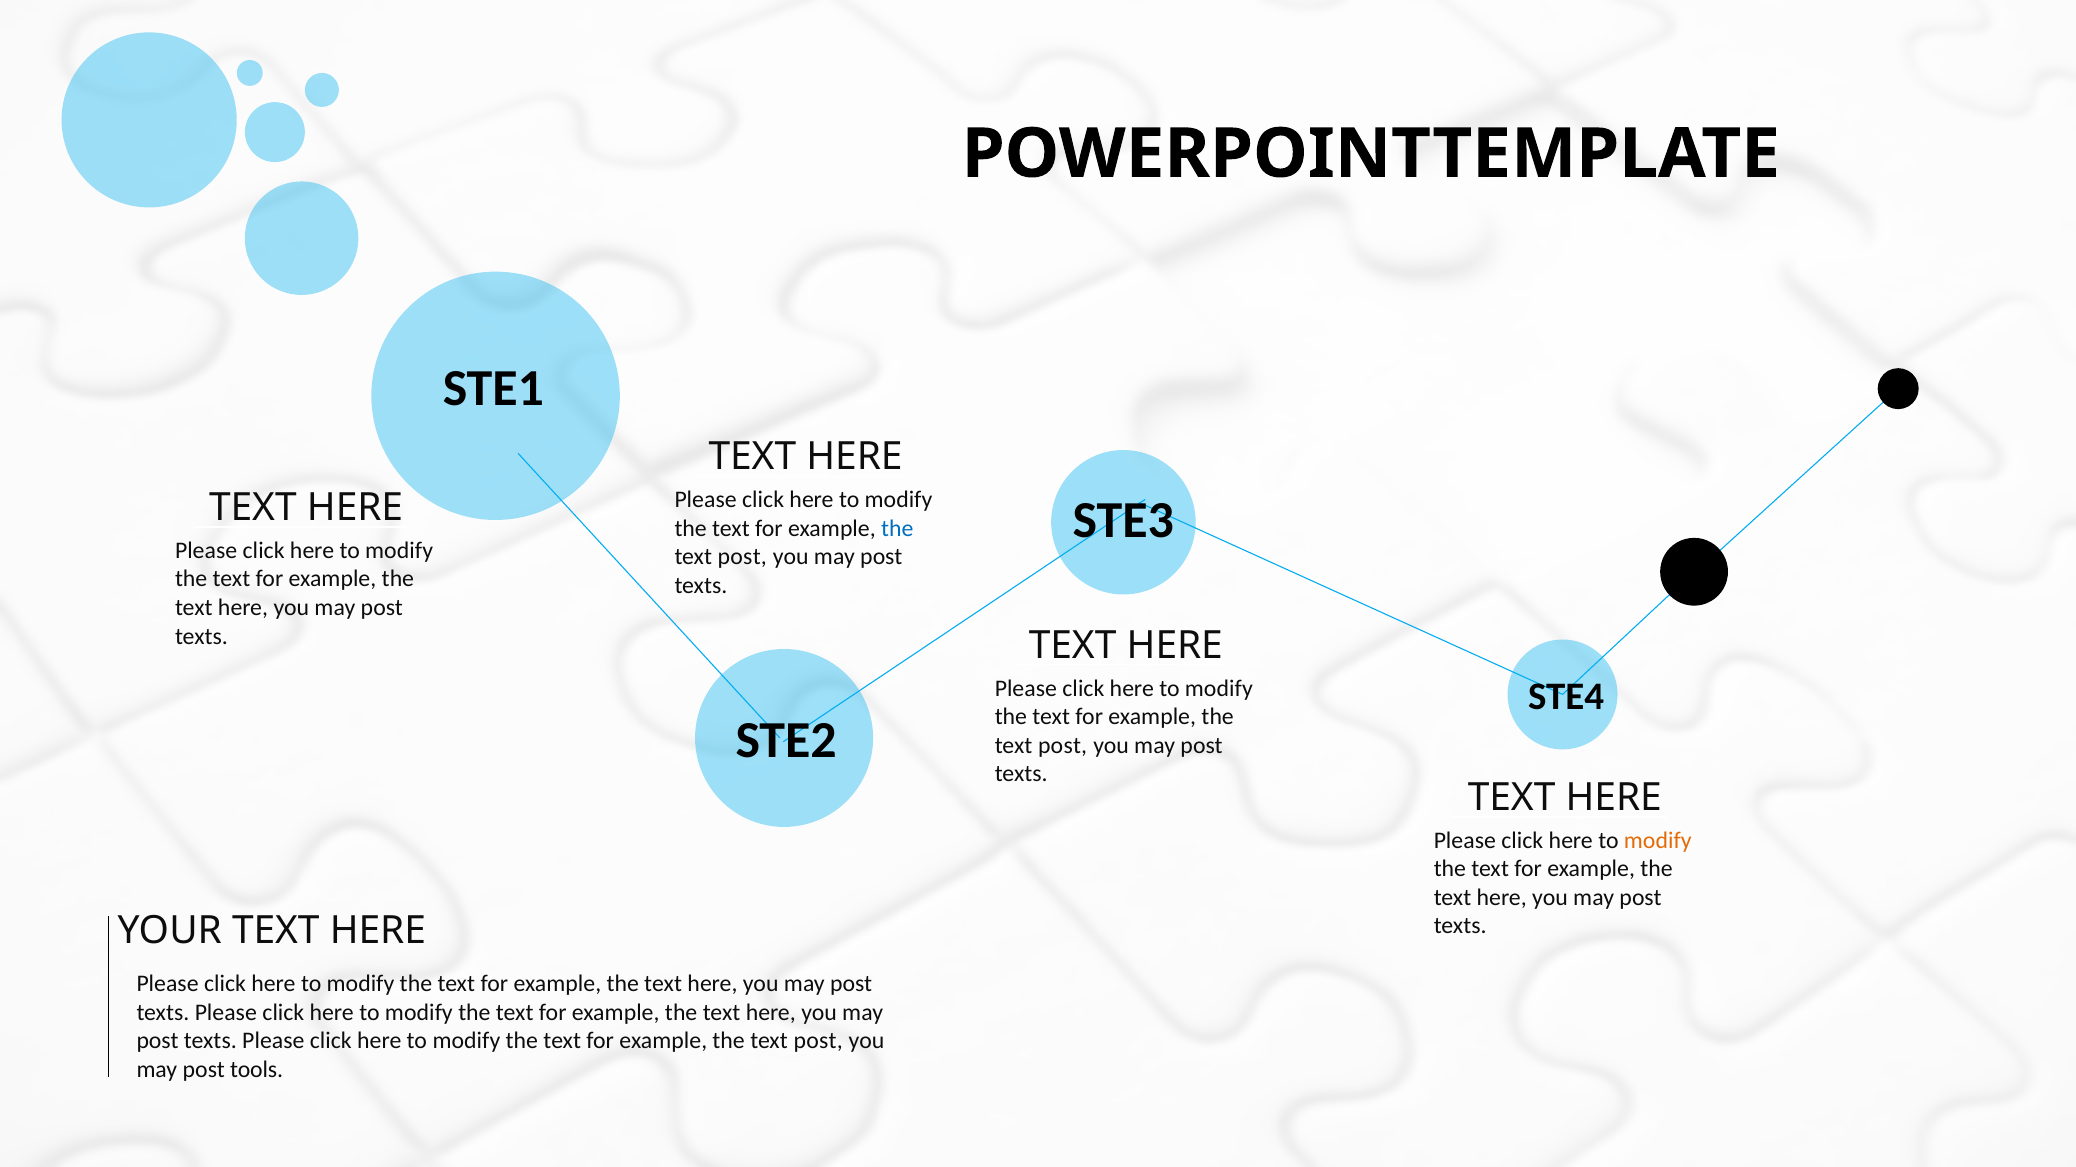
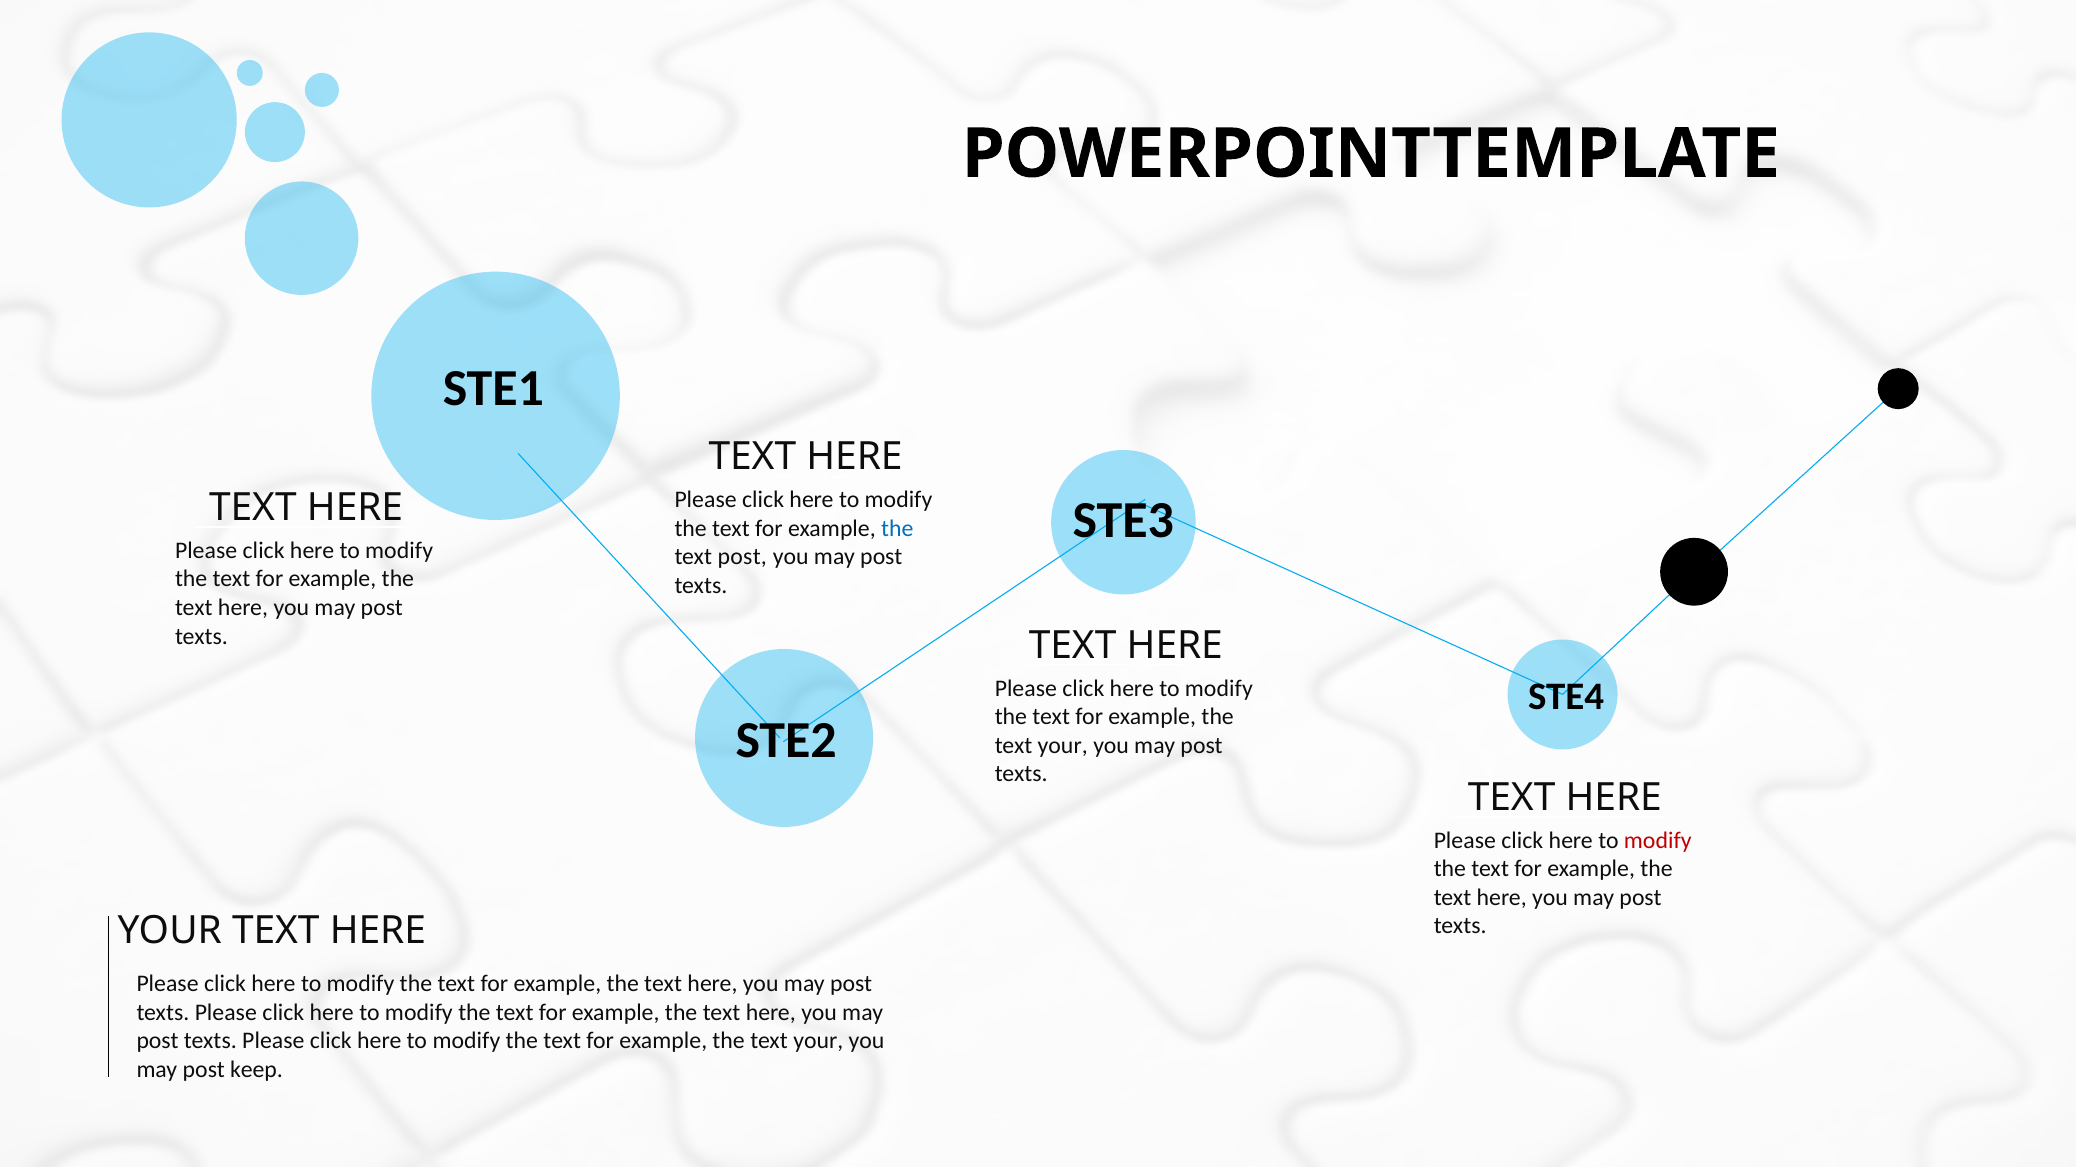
post at (1063, 746): post -> your
modify at (1658, 841) colour: orange -> red
post at (818, 1041): post -> your
tools: tools -> keep
